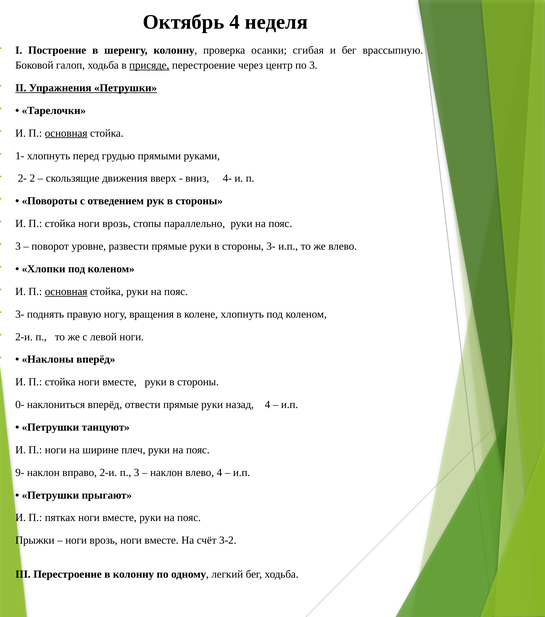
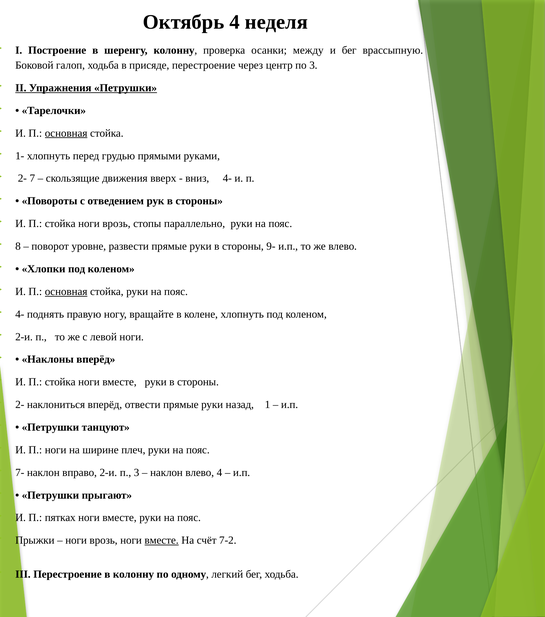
сгибая: сгибая -> между
присяде underline: present -> none
2: 2 -> 7
3 at (18, 246): 3 -> 8
стороны 3-: 3- -> 9-
3- at (20, 314): 3- -> 4-
вращения: вращения -> вращайте
0- at (20, 405): 0- -> 2-
назад 4: 4 -> 1
9-: 9- -> 7-
вместе at (162, 540) underline: none -> present
3-2: 3-2 -> 7-2
